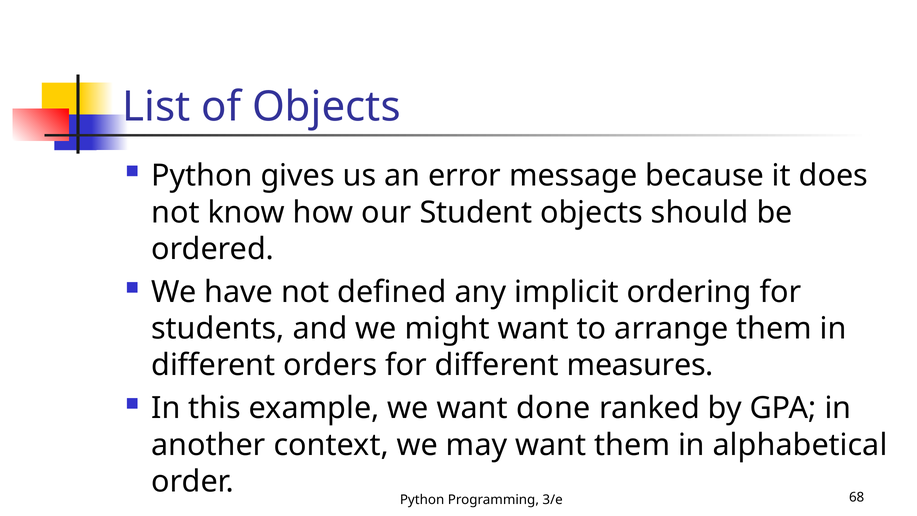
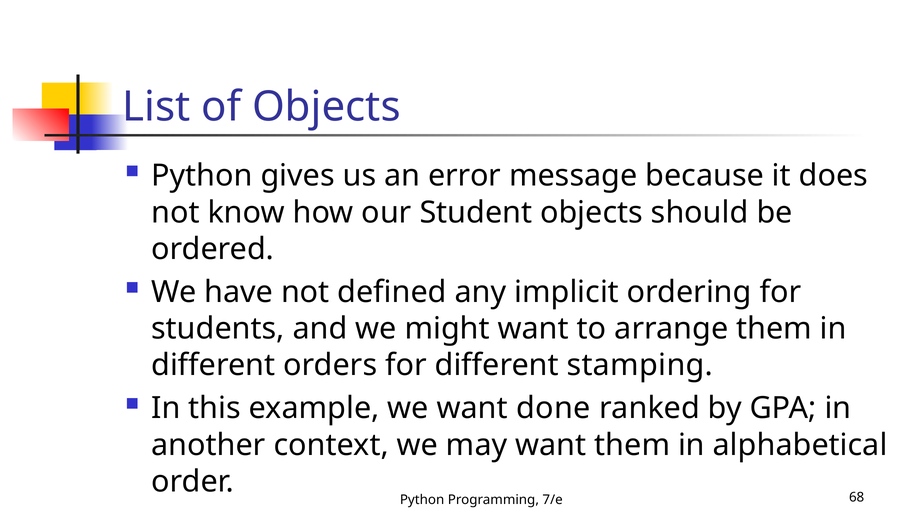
measures: measures -> stamping
3/e: 3/e -> 7/e
